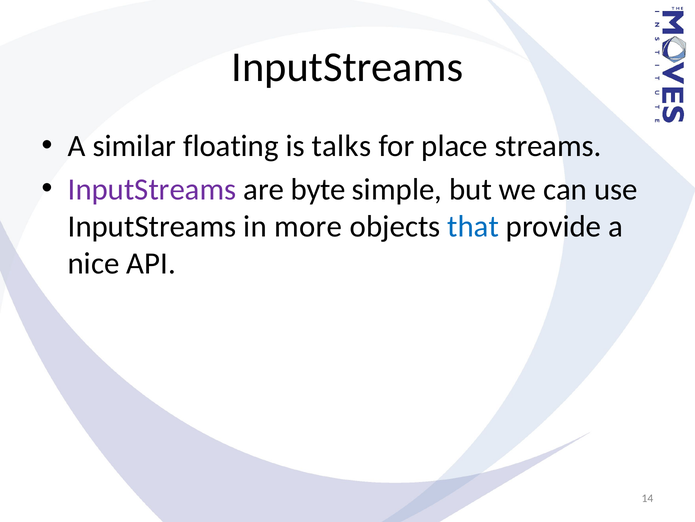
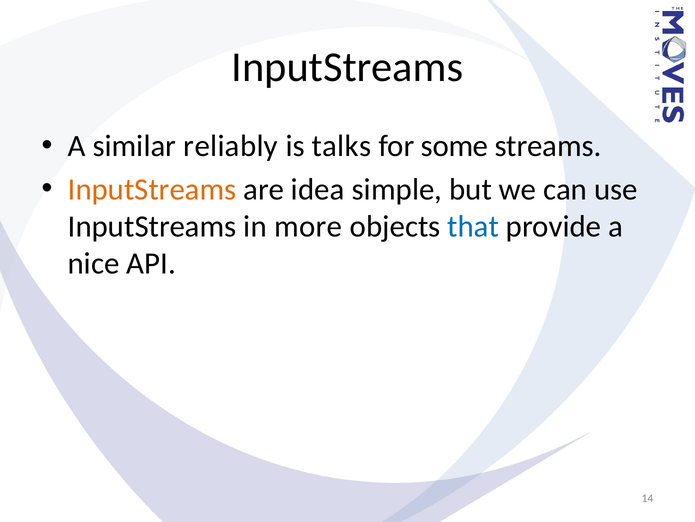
floating: floating -> reliably
place: place -> some
InputStreams at (152, 189) colour: purple -> orange
byte: byte -> idea
